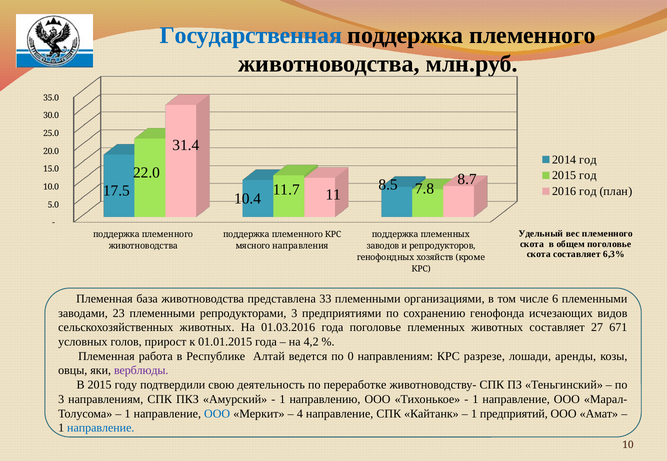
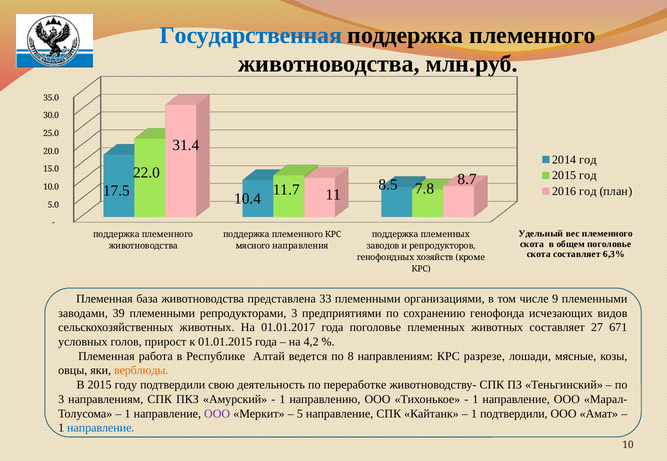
6: 6 -> 9
23: 23 -> 39
01.03.2016: 01.03.2016 -> 01.01.2017
0: 0 -> 8
аренды: аренды -> мясные
верблюды colour: purple -> orange
ООО at (217, 414) colour: blue -> purple
4: 4 -> 5
1 предприятий: предприятий -> подтвердили
